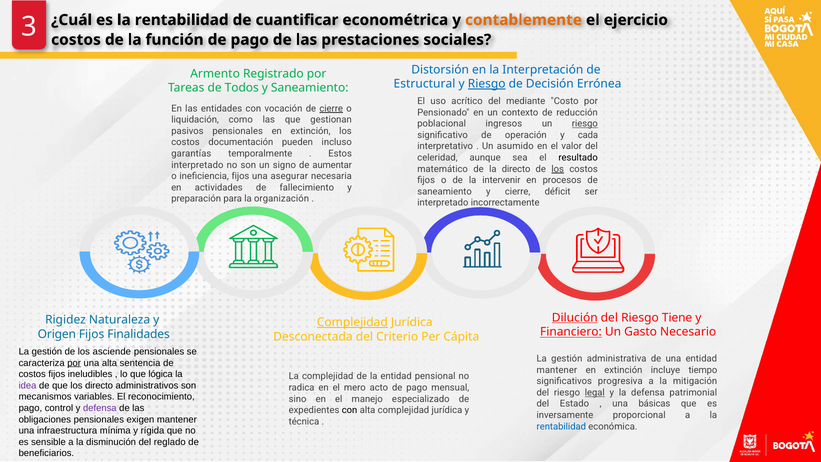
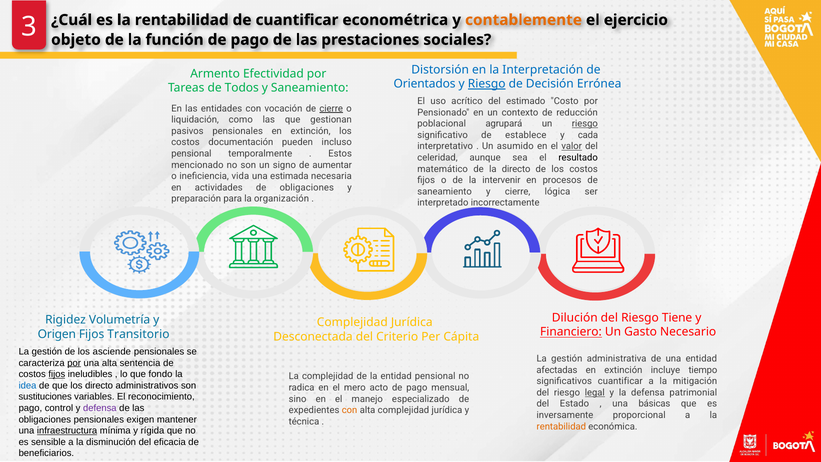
costos at (76, 40): costos -> objeto
Registrado: Registrado -> Efectividad
Estructural: Estructural -> Orientados
mediante: mediante -> estimado
ingresos: ingresos -> agrupará
operación: operación -> establece
valor underline: none -> present
garantías at (191, 154): garantías -> pensional
interpretado at (197, 165): interpretado -> mencionado
los at (558, 169) underline: present -> none
ineficiencia fijos: fijos -> vida
asegurar: asegurar -> estimada
de fallecimiento: fallecimiento -> obligaciones
déficit: déficit -> lógica
Dilución underline: present -> none
Naturaleza: Naturaleza -> Volumetría
Complejidad at (352, 322) underline: present -> none
Finalidades: Finalidades -> Transitorio
mantener at (557, 370): mantener -> afectadas
fijos at (57, 374) underline: none -> present
lógica: lógica -> fondo
significativos progresiva: progresiva -> cuantificar
idea colour: purple -> blue
mecanismos: mecanismos -> sustituciones
con at (350, 410) colour: black -> orange
rentabilidad at (561, 426) colour: blue -> orange
infraestructura underline: none -> present
reglado: reglado -> eficacia
